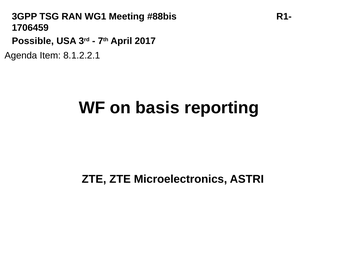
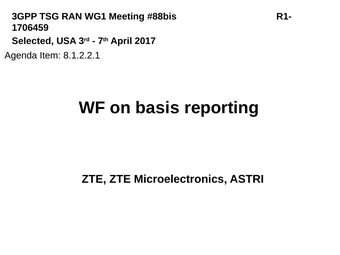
Possible: Possible -> Selected
